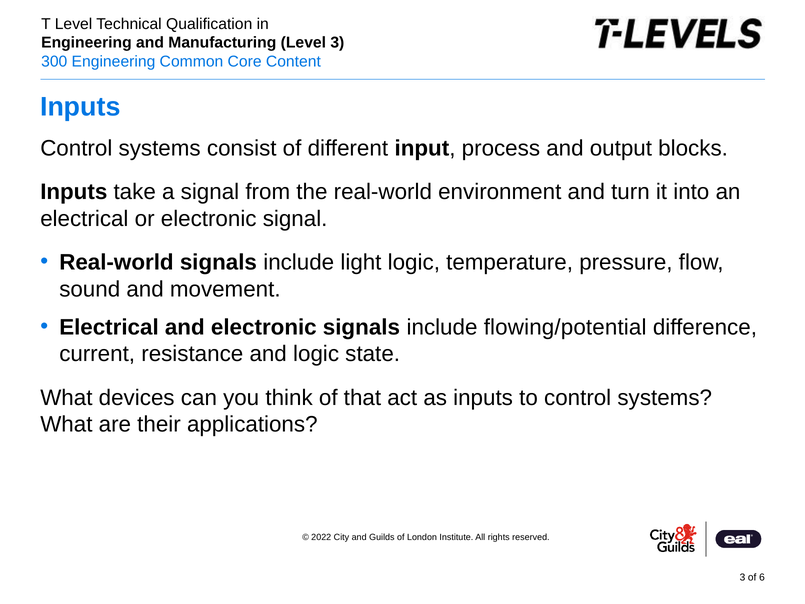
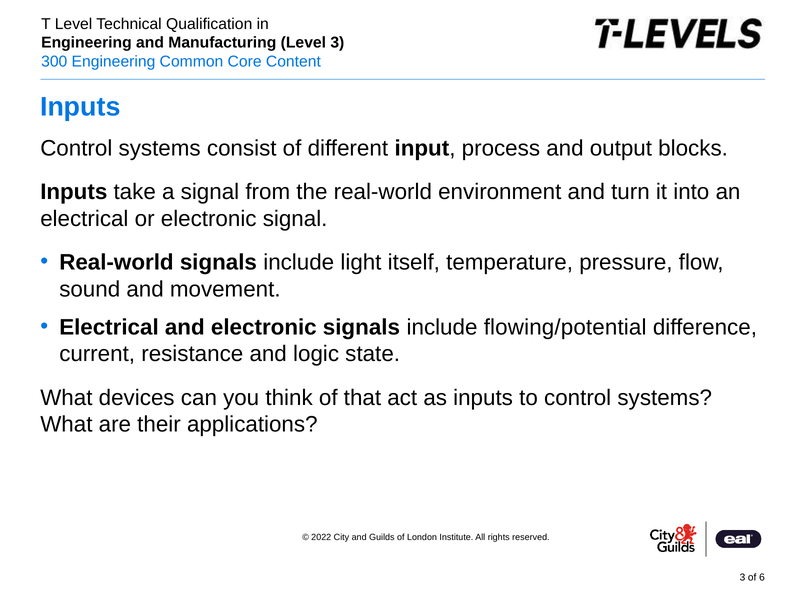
light logic: logic -> itself
